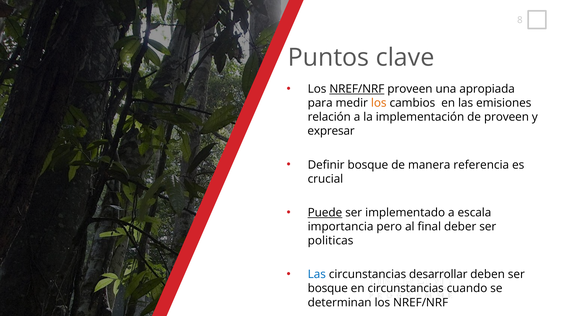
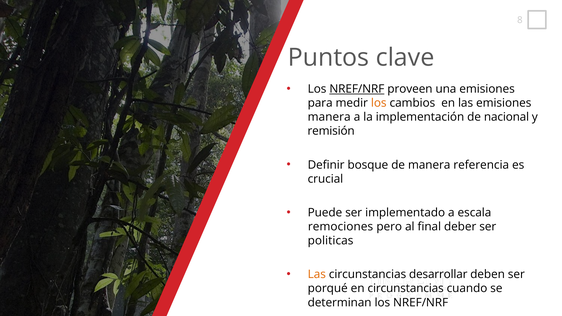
una apropiada: apropiada -> emisiones
relación at (329, 117): relación -> manera
de proveen: proveen -> nacional
expresar: expresar -> remisión
Puede underline: present -> none
importancia: importancia -> remociones
Las at (317, 275) colour: blue -> orange
bosque at (328, 289): bosque -> porqué
